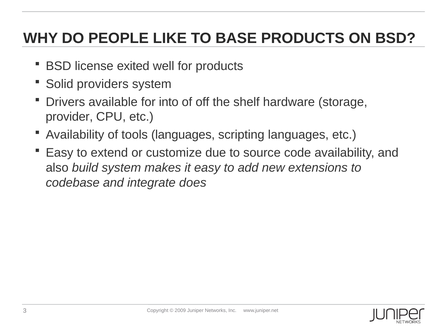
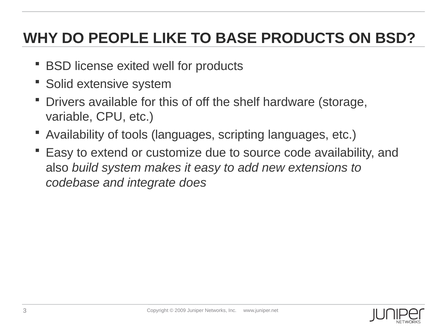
providers: providers -> extensive
into: into -> this
provider: provider -> variable
